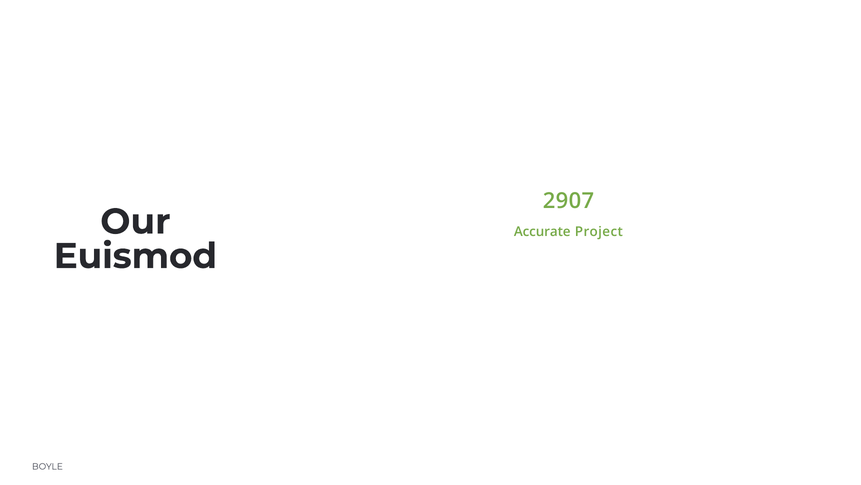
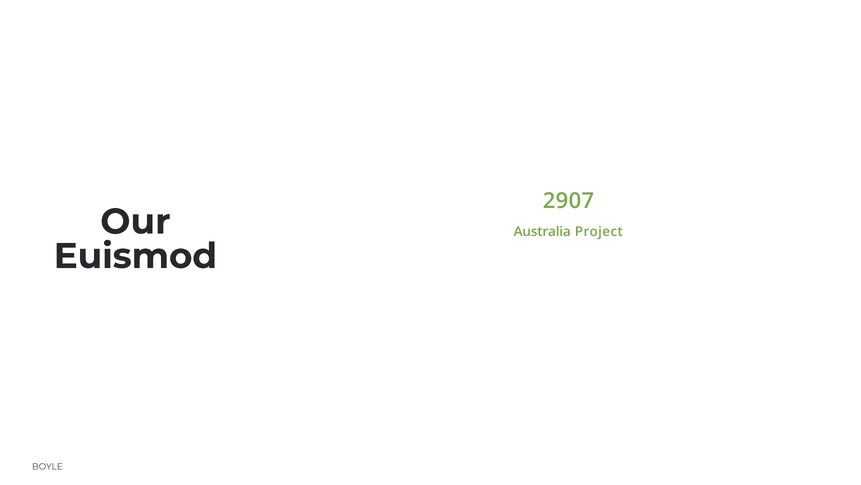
Accurate: Accurate -> Australia
